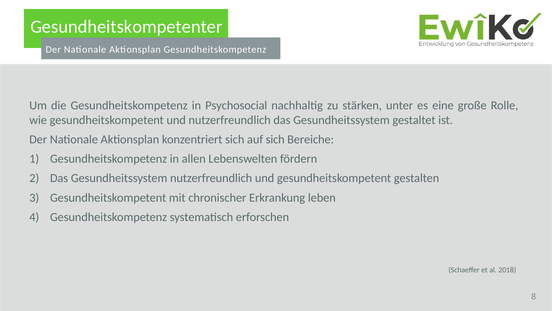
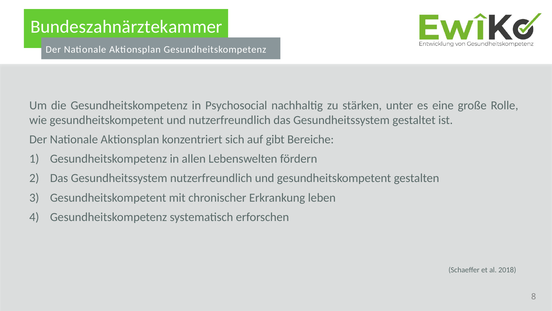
Gesundheitskompetenter: Gesundheitskompetenter -> Bundeszahnärztekammer
auf sich: sich -> gibt
